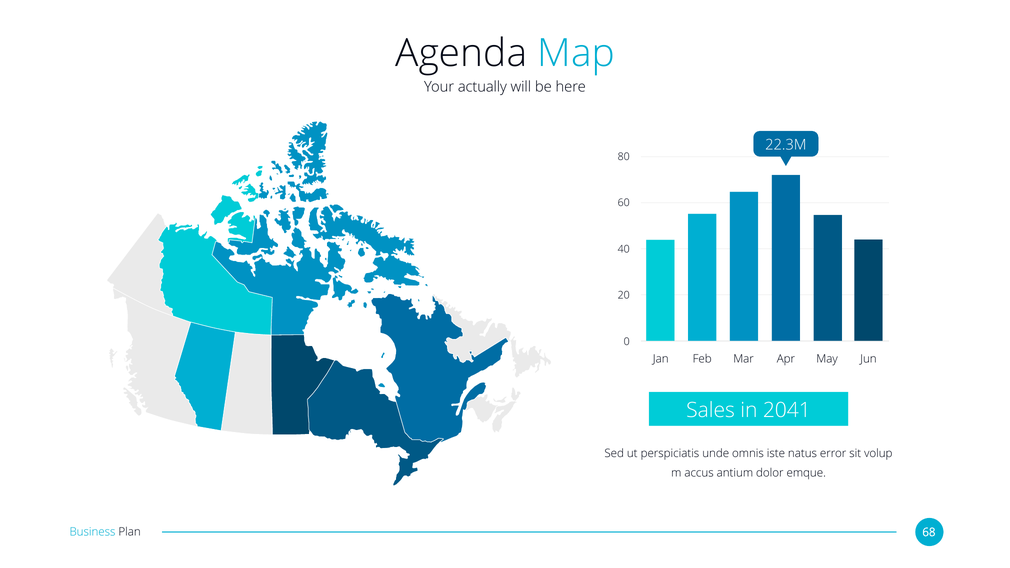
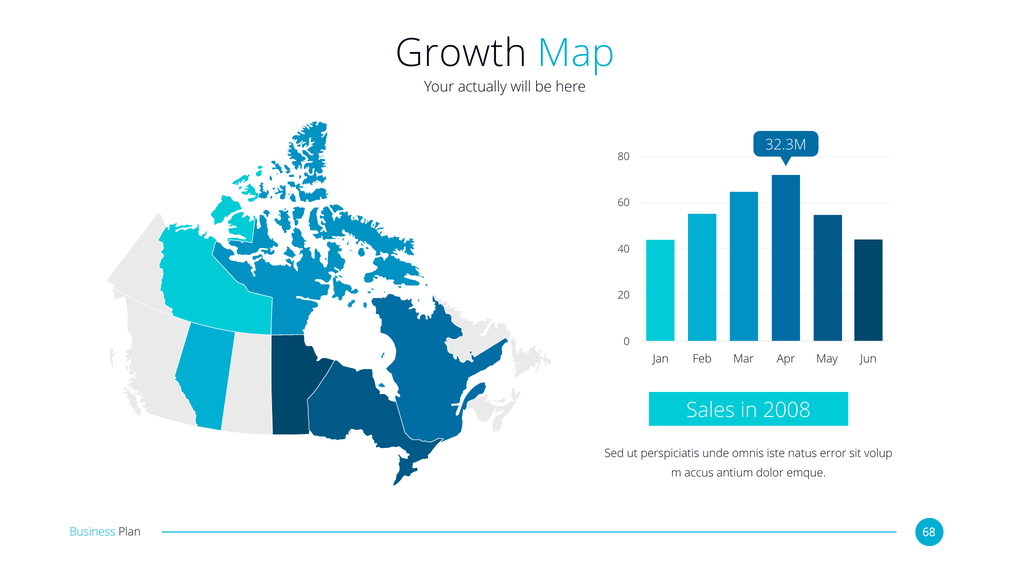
Agenda: Agenda -> Growth
22.3M: 22.3M -> 32.3M
2041: 2041 -> 2008
